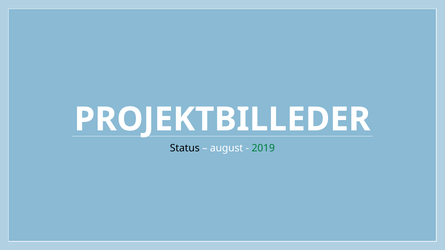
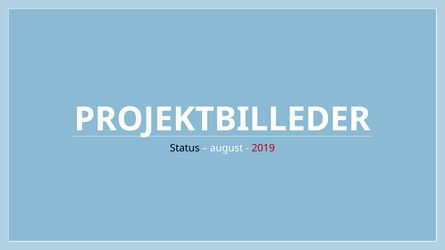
2019 colour: green -> red
